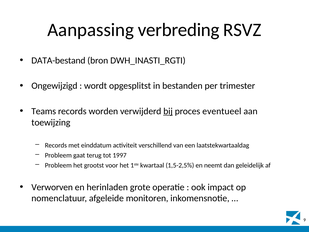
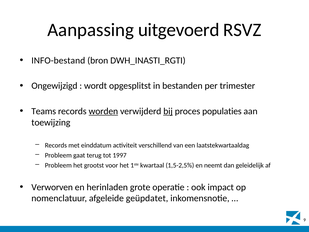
verbreding: verbreding -> uitgevoerd
DATA-bestand: DATA-bestand -> INFO-bestand
worden underline: none -> present
eventueel: eventueel -> populaties
monitoren: monitoren -> geüpdatet
